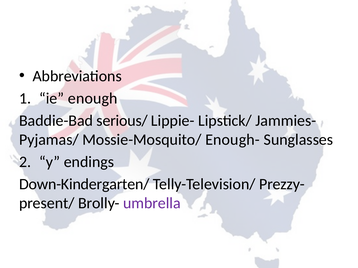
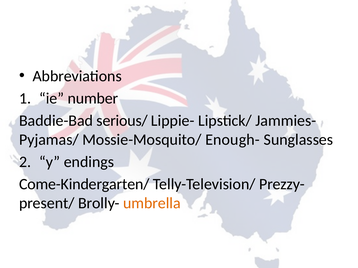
enough: enough -> number
Down-Kindergarten/: Down-Kindergarten/ -> Come-Kindergarten/
umbrella colour: purple -> orange
